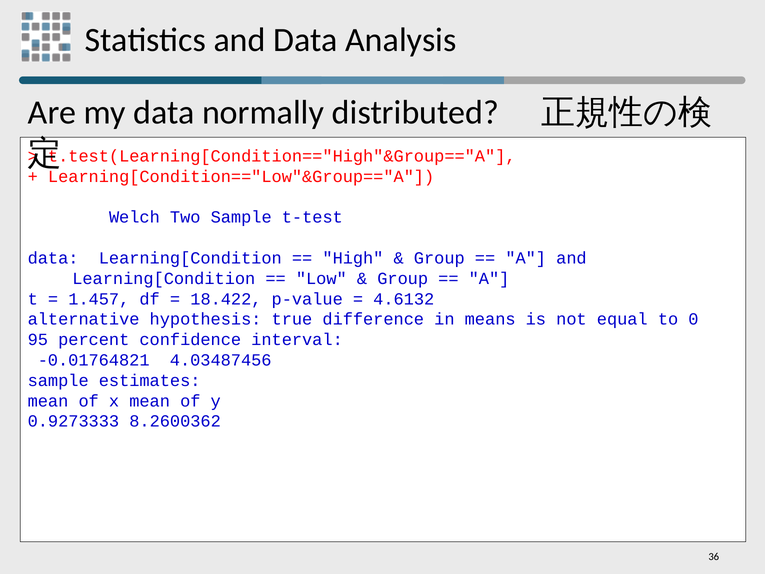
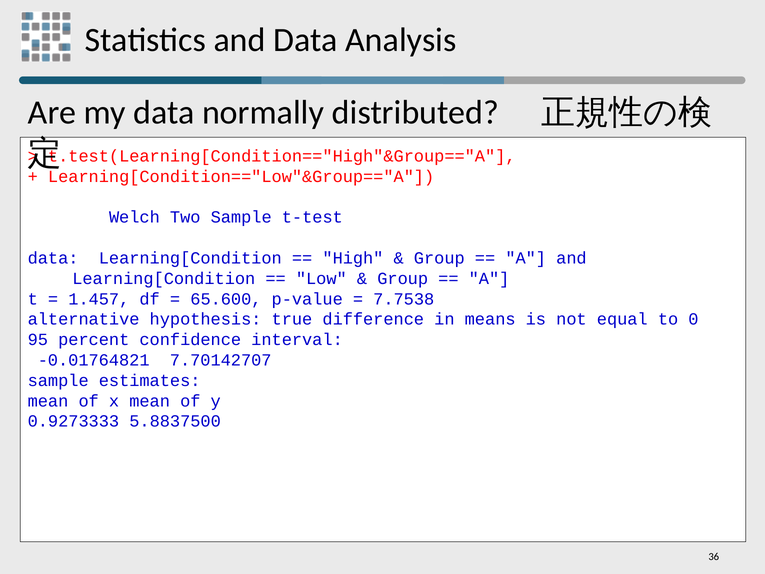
18.422: 18.422 -> 65.600
4.6132: 4.6132 -> 7.7538
4.03487456: 4.03487456 -> 7.70142707
8.2600362: 8.2600362 -> 5.8837500
